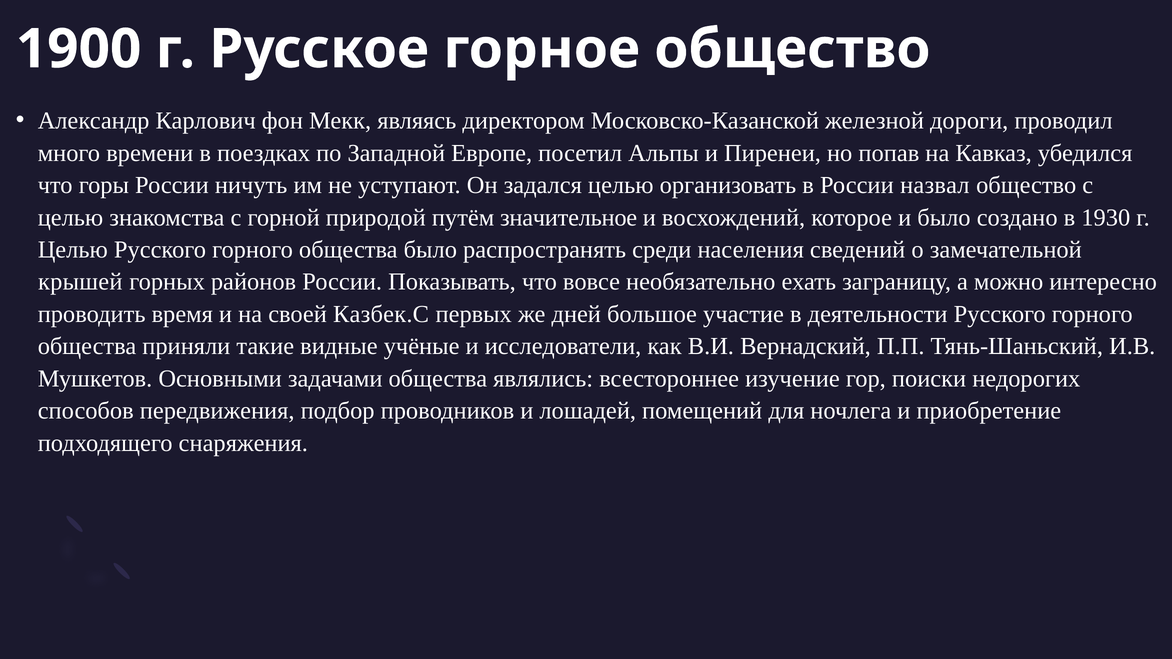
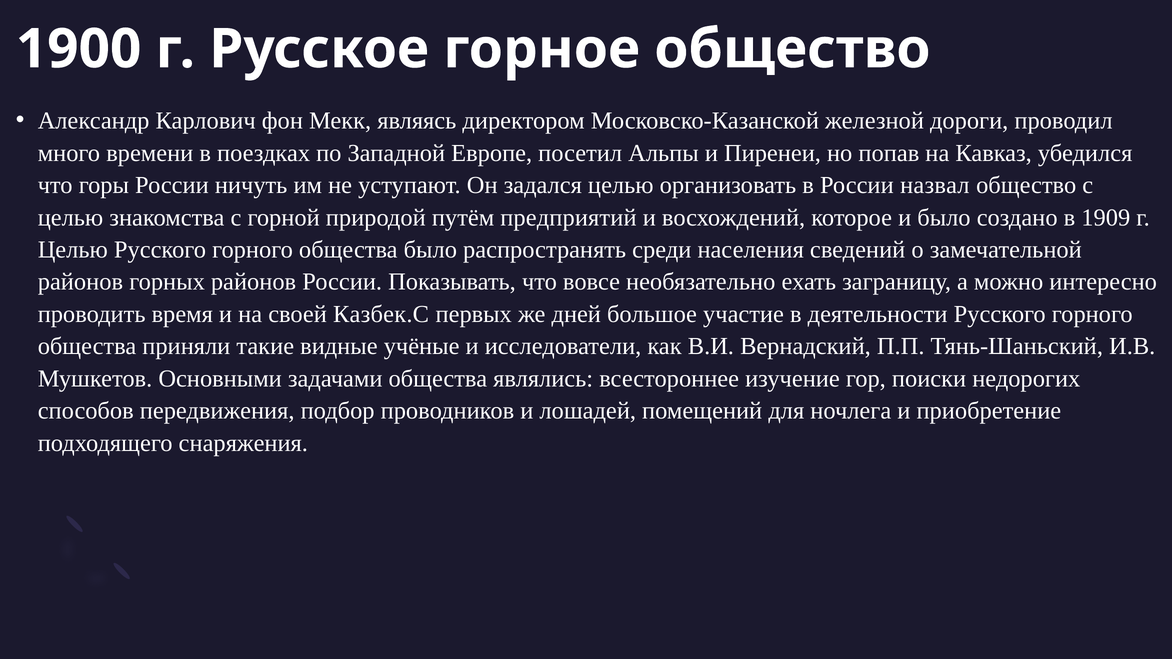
значительное: значительное -> предприятий
1930: 1930 -> 1909
крышей at (80, 282): крышей -> районов
